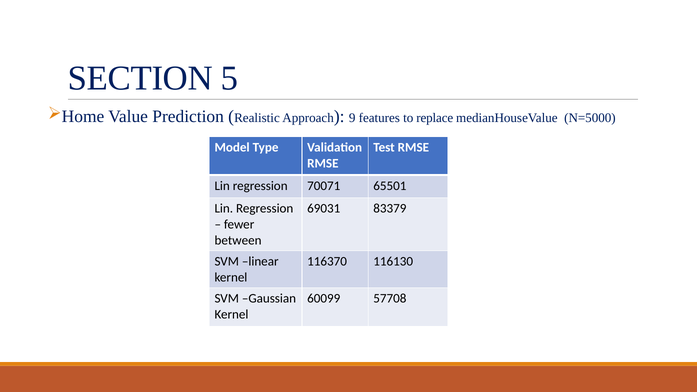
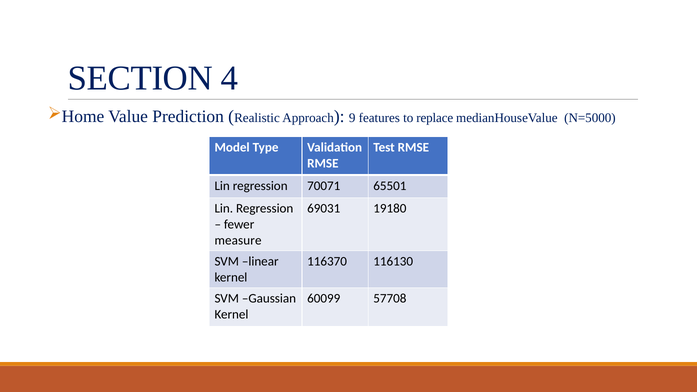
5: 5 -> 4
83379: 83379 -> 19180
between: between -> measure
